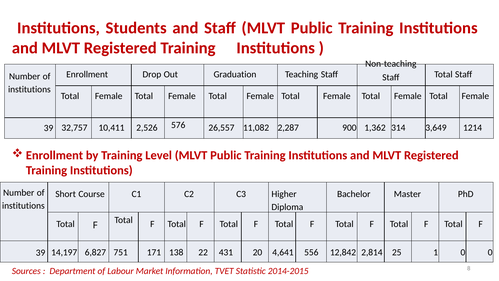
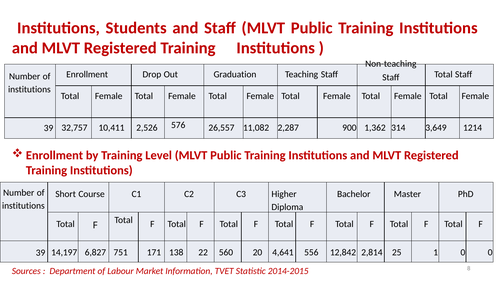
431: 431 -> 560
